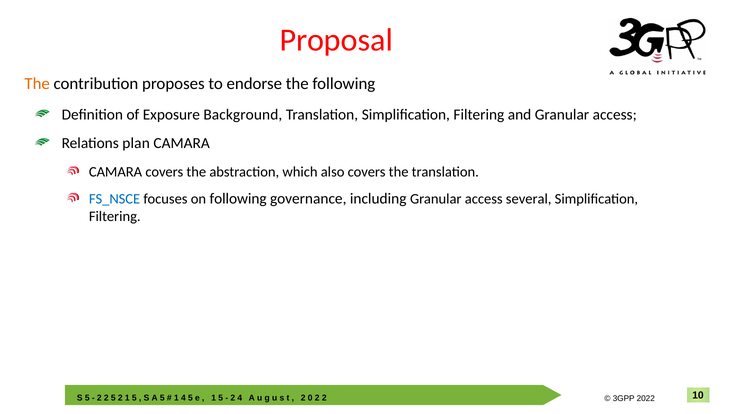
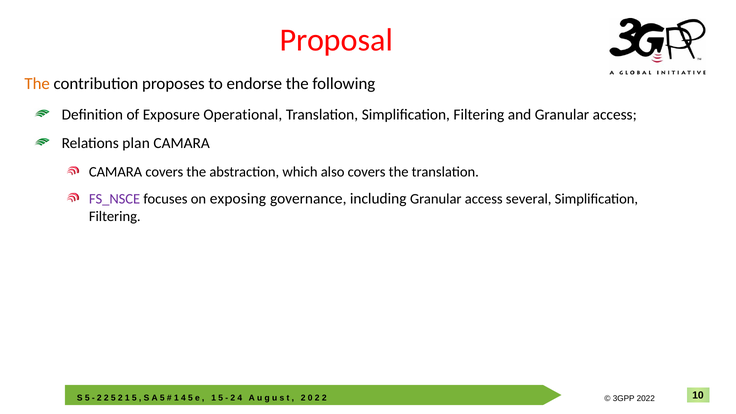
Background: Background -> Operational
FS_NSCE colour: blue -> purple
on following: following -> exposing
